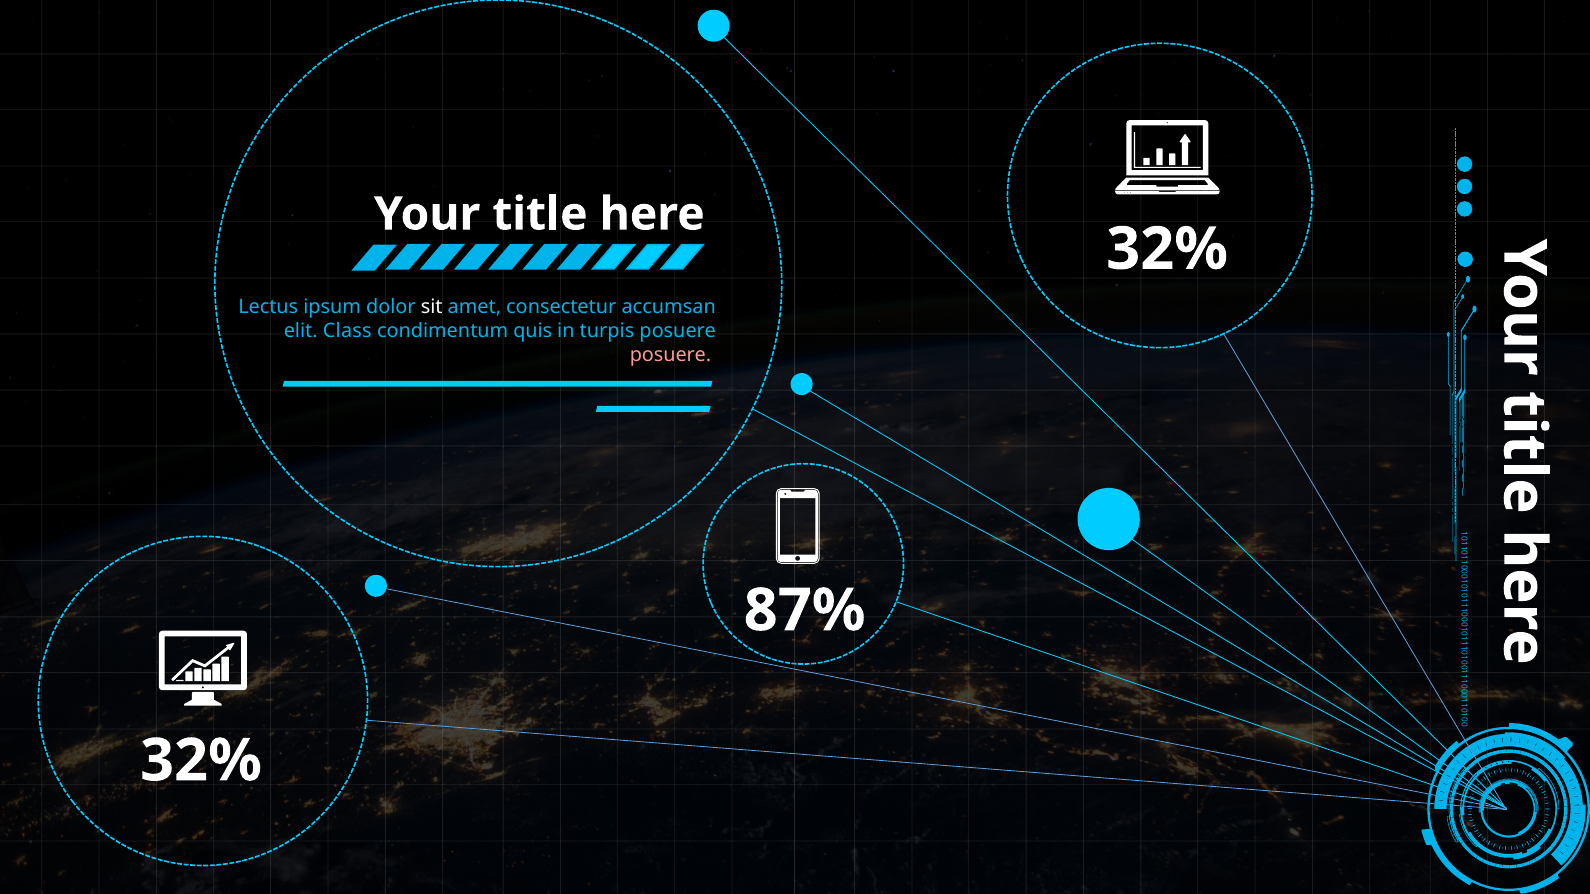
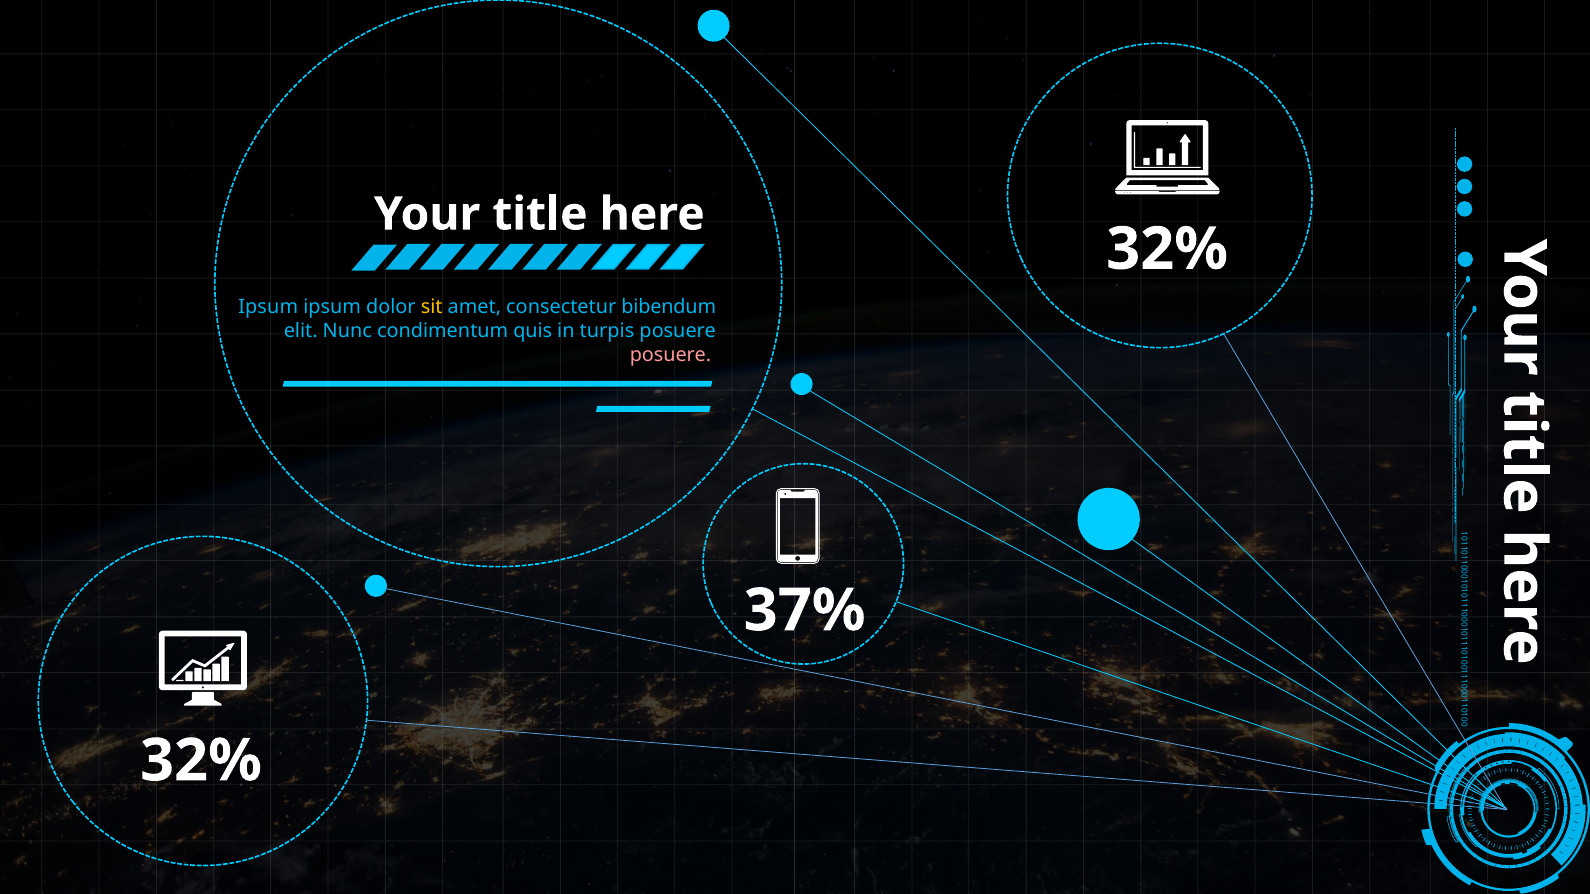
Lectus at (268, 307): Lectus -> Ipsum
sit colour: white -> yellow
accumsan: accumsan -> bibendum
Class: Class -> Nunc
87%: 87% -> 37%
